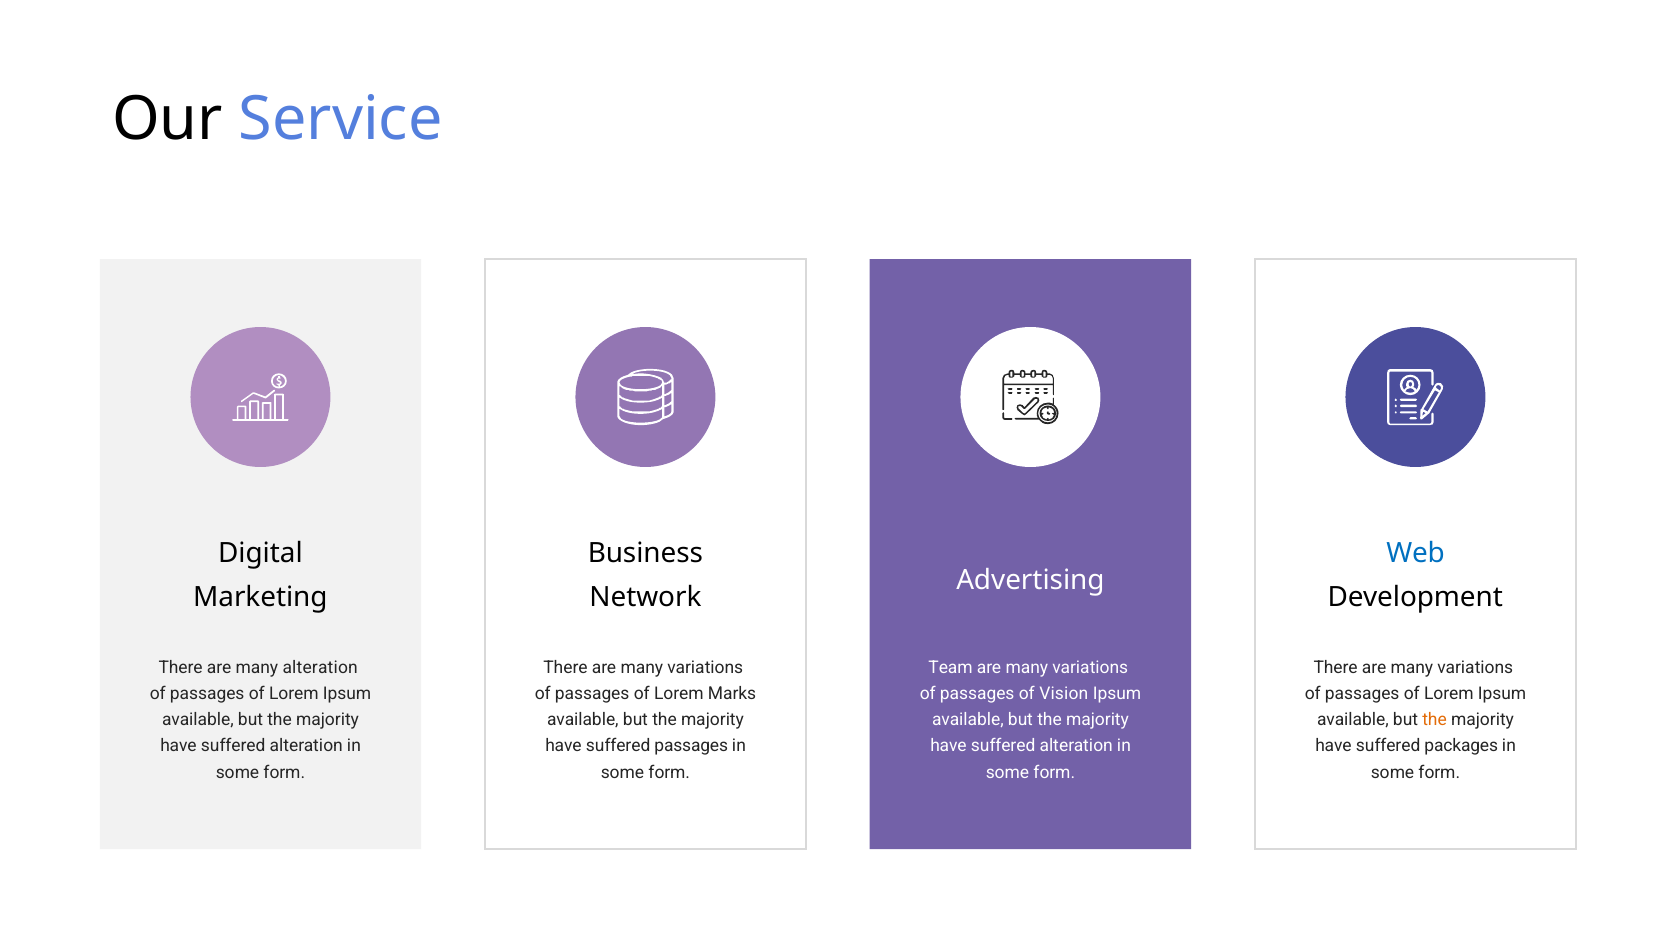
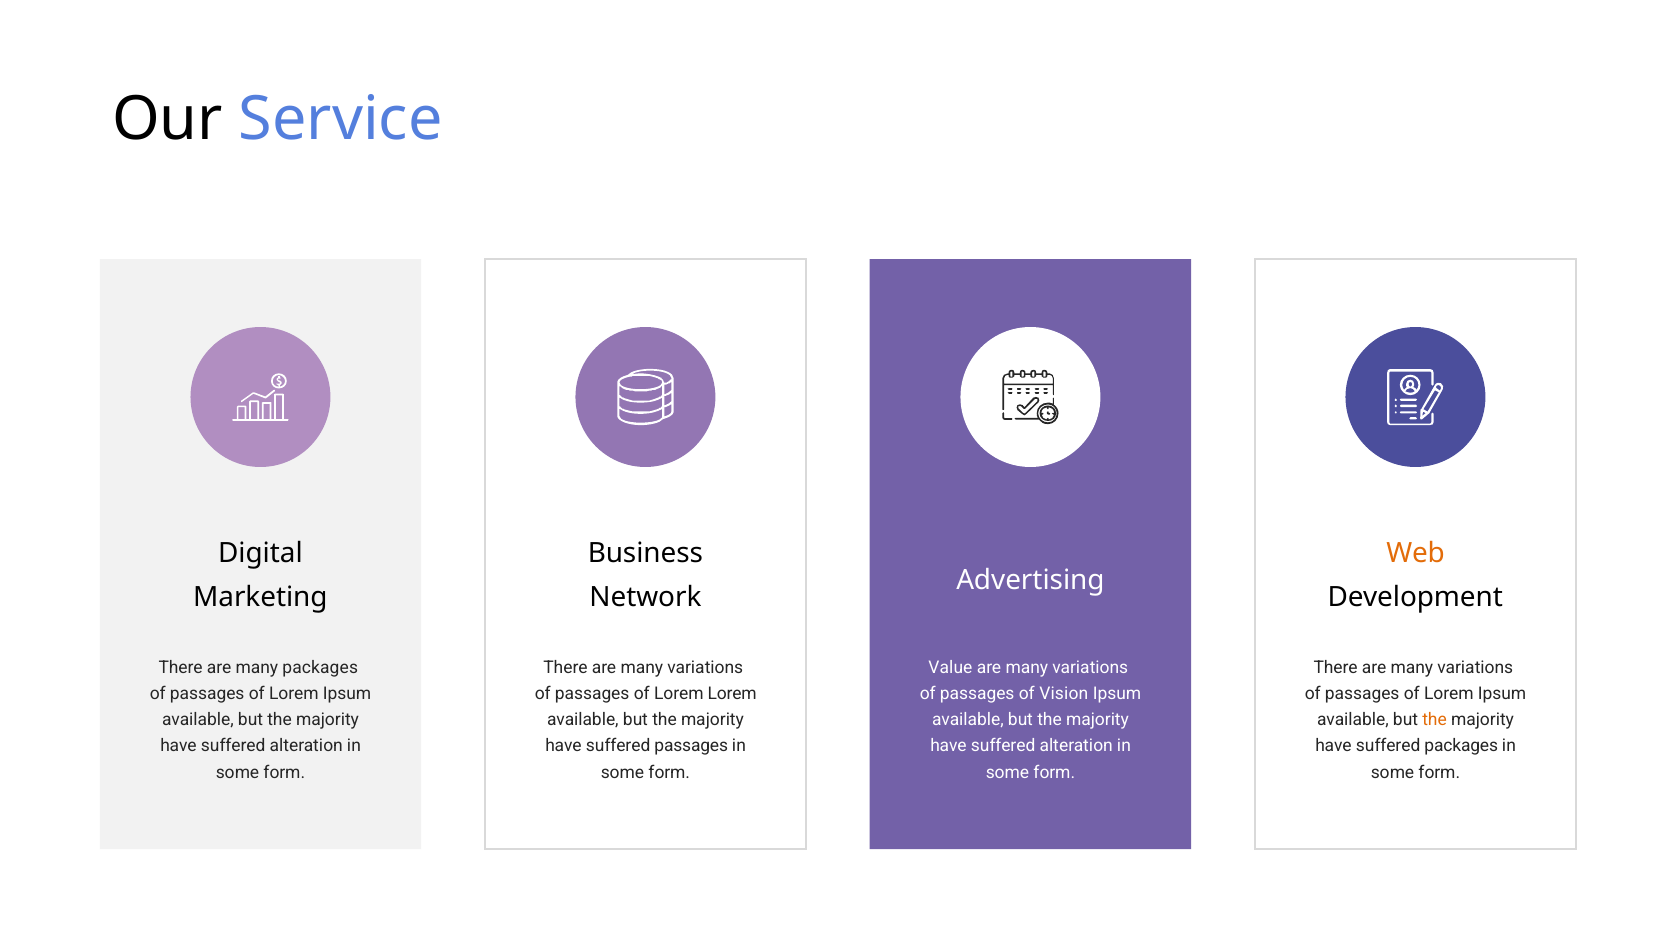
Web colour: blue -> orange
many alteration: alteration -> packages
Team: Team -> Value
Lorem Marks: Marks -> Lorem
